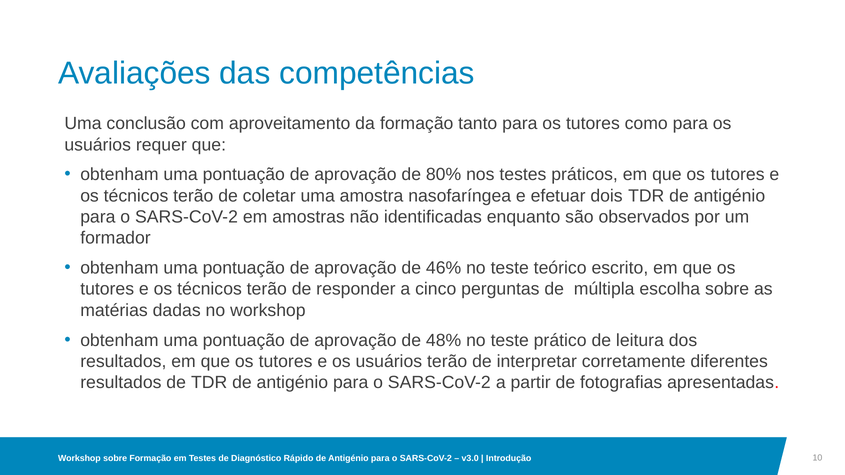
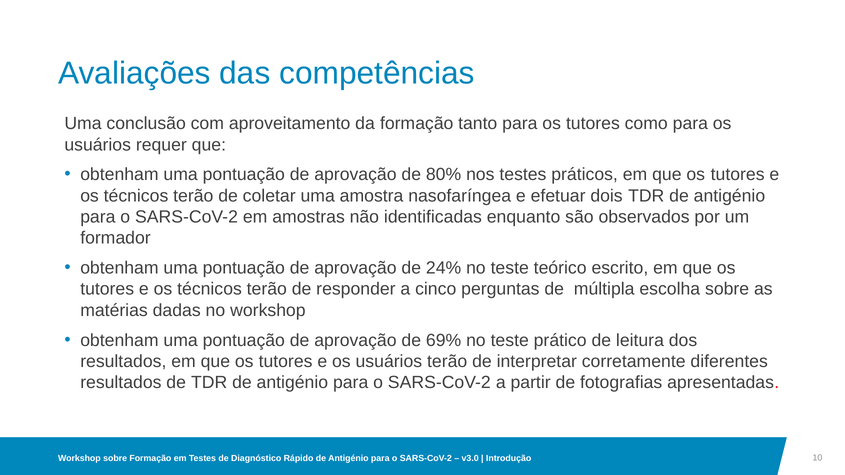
46%: 46% -> 24%
48%: 48% -> 69%
